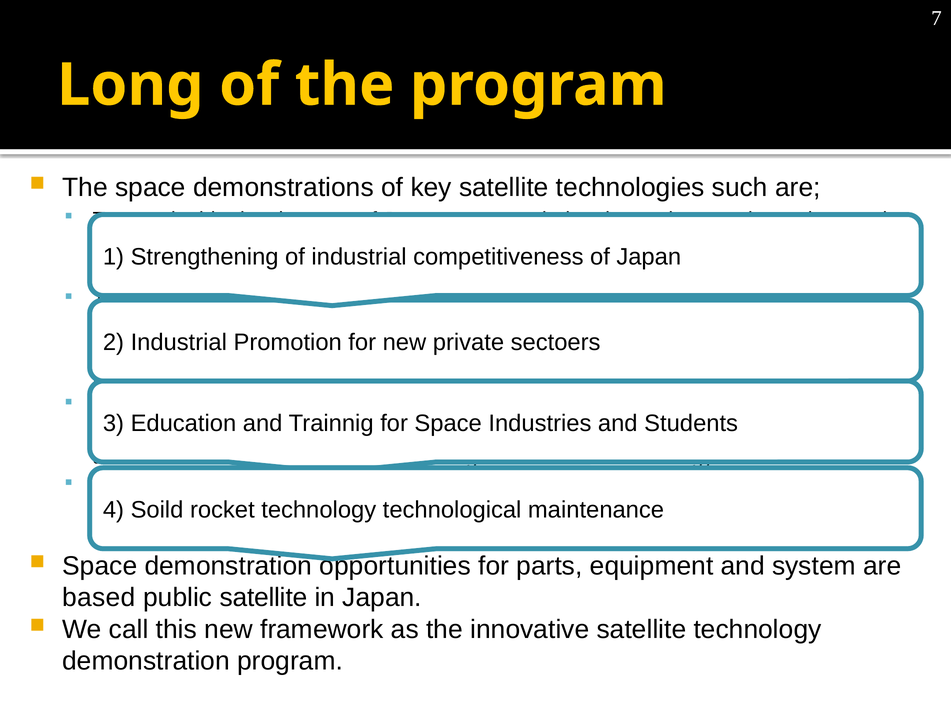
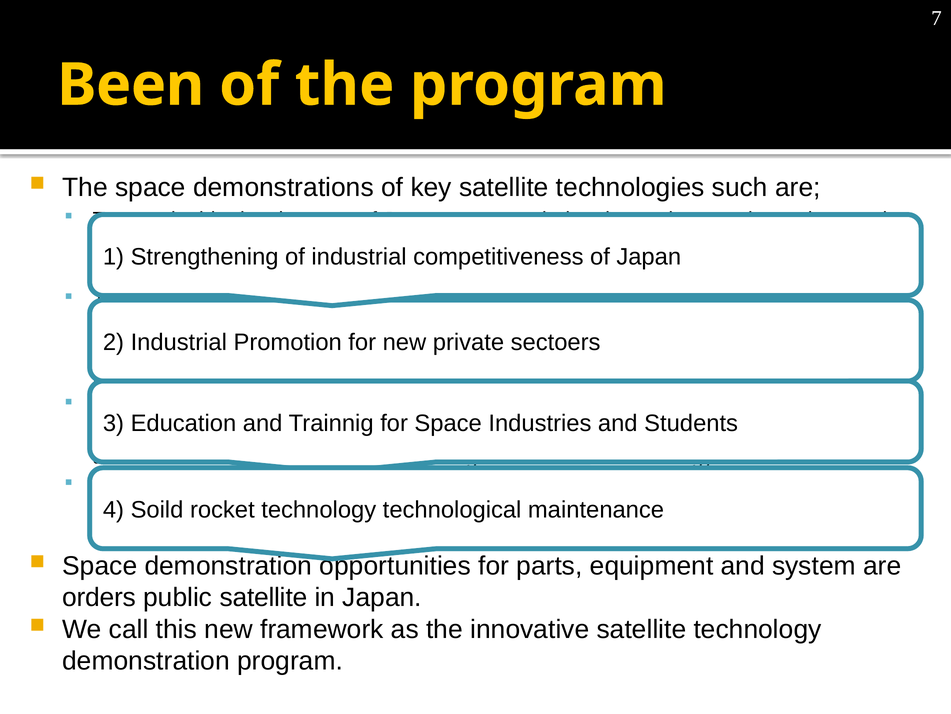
Long: Long -> Been
based at (99, 597): based -> orders
